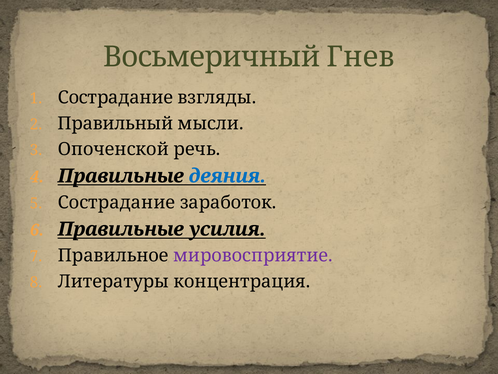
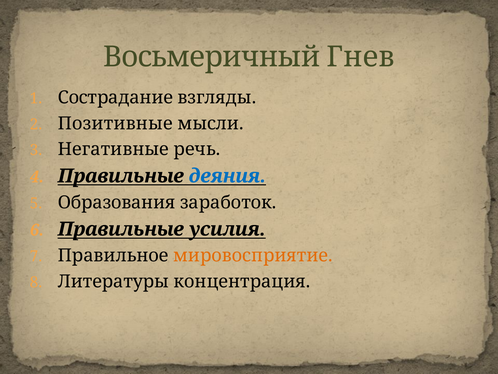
Правильный: Правильный -> Позитивные
Опоченской: Опоченской -> Негативные
Сострадание at (117, 202): Сострадание -> Образования
мировосприятие colour: purple -> orange
